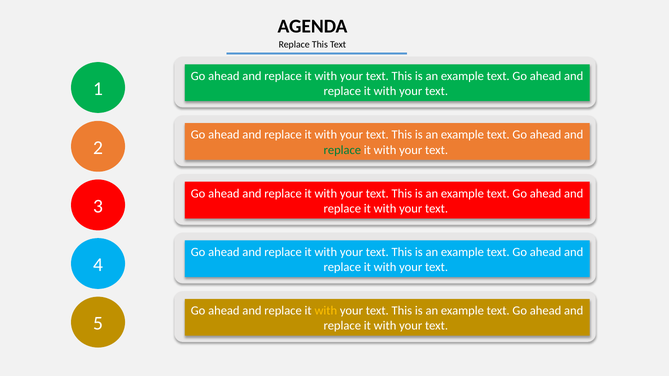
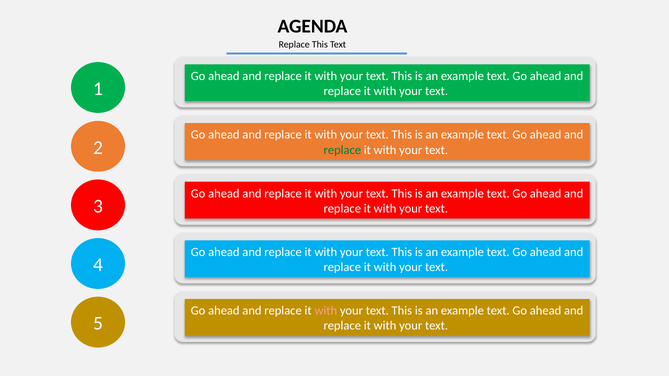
with at (326, 311) colour: yellow -> pink
